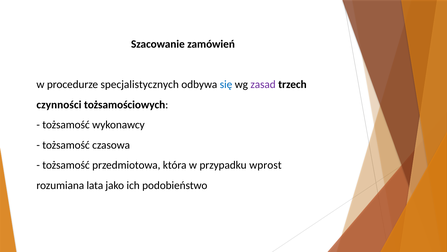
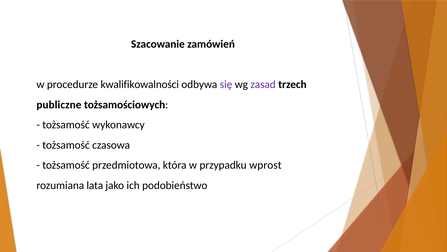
specjalistycznych: specjalistycznych -> kwalifikowalności
się colour: blue -> purple
czynności: czynności -> publiczne
